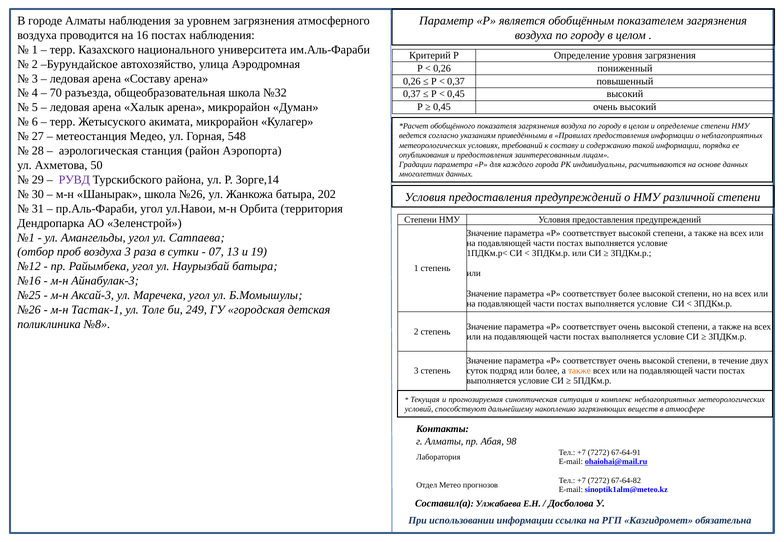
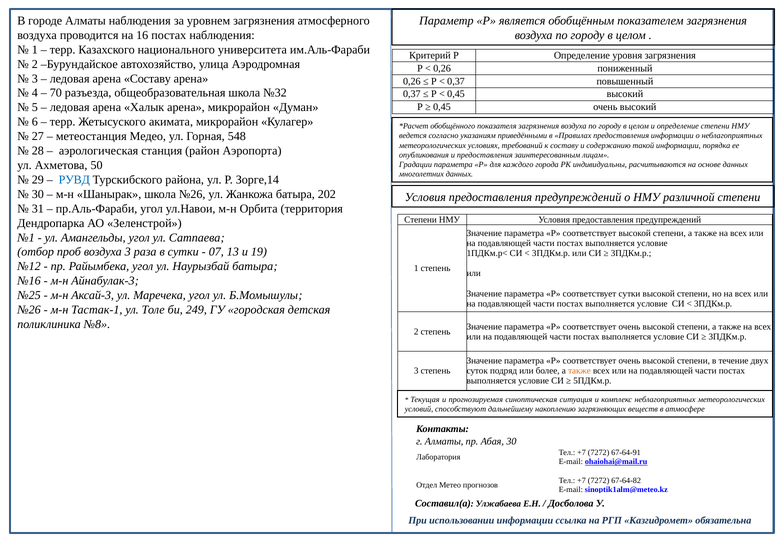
РУВД colour: purple -> blue
соответствует более: более -> сутки
Абая 98: 98 -> 30
